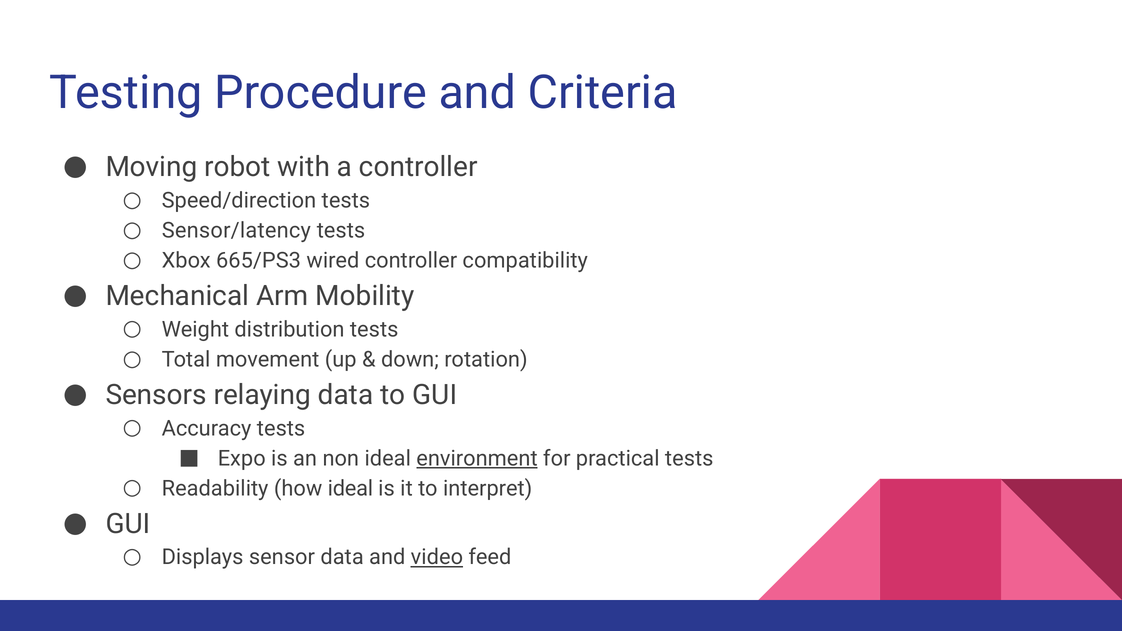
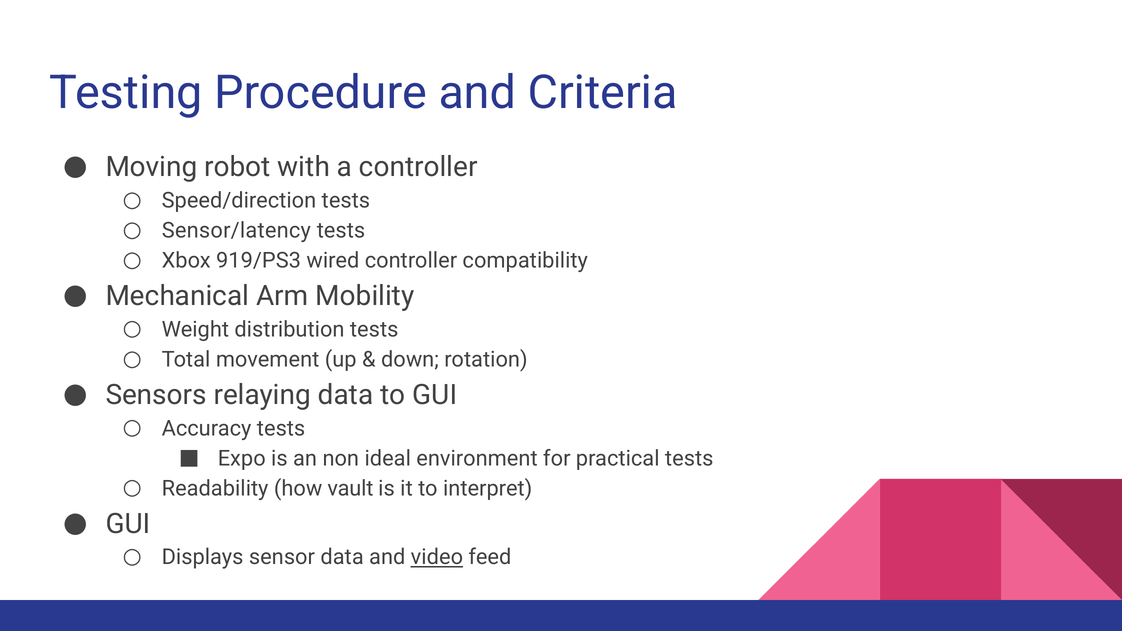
665/PS3: 665/PS3 -> 919/PS3
environment underline: present -> none
how ideal: ideal -> vault
